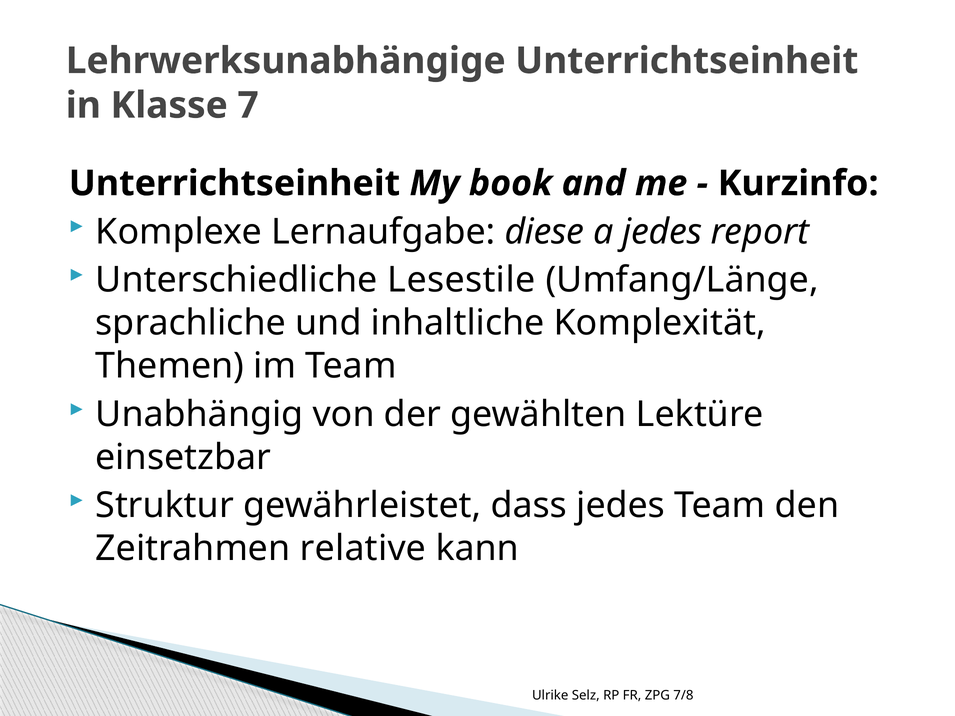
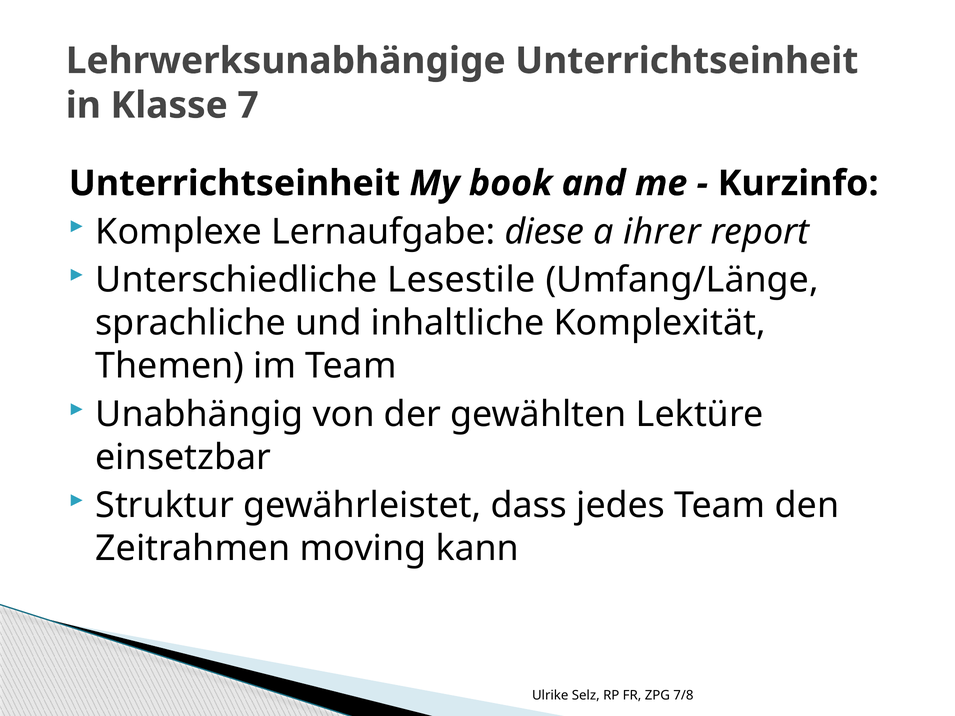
a jedes: jedes -> ihrer
relative: relative -> moving
